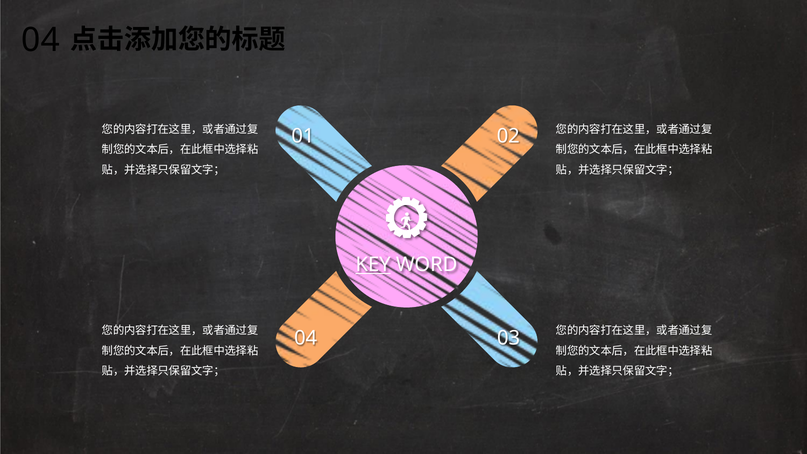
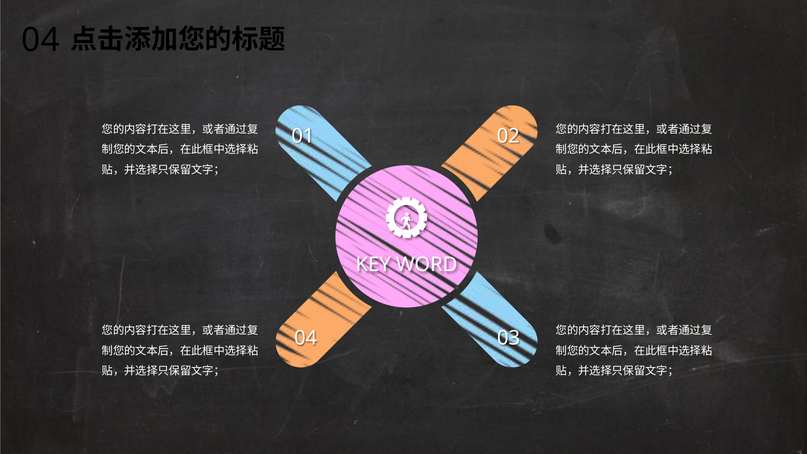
KEY underline: present -> none
